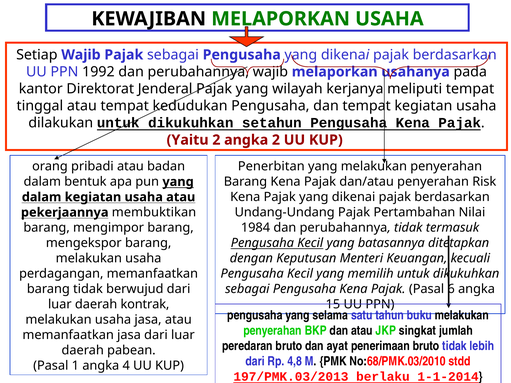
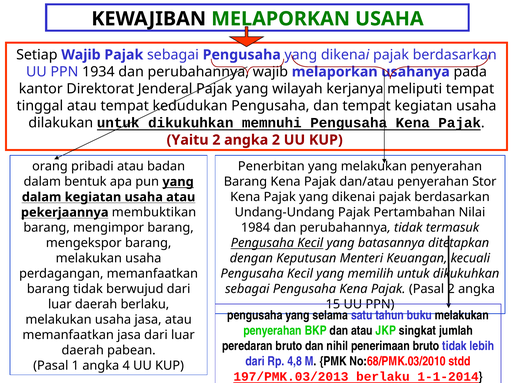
1992: 1992 -> 1934
setahun: setahun -> memnuhi
Risk: Risk -> Stor
Pasal 6: 6 -> 2
daerah kontrak: kontrak -> berlaku
ayat: ayat -> nihil
